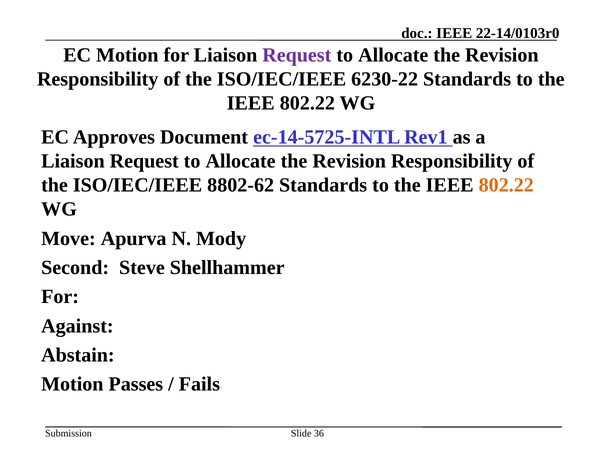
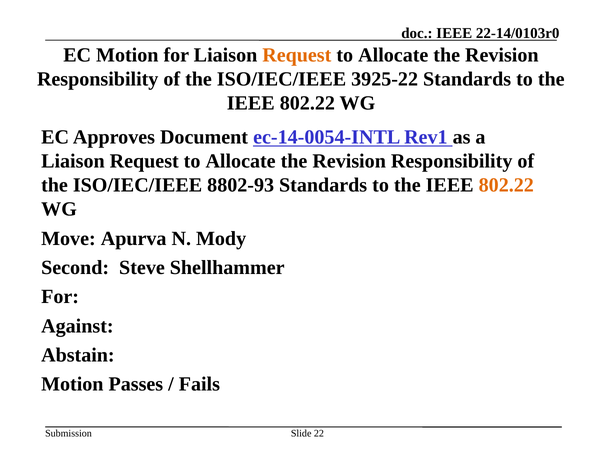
Request at (297, 55) colour: purple -> orange
6230-22: 6230-22 -> 3925-22
ec-14-5725-INTL: ec-14-5725-INTL -> ec-14-0054-INTL
8802-62: 8802-62 -> 8802-93
36: 36 -> 22
